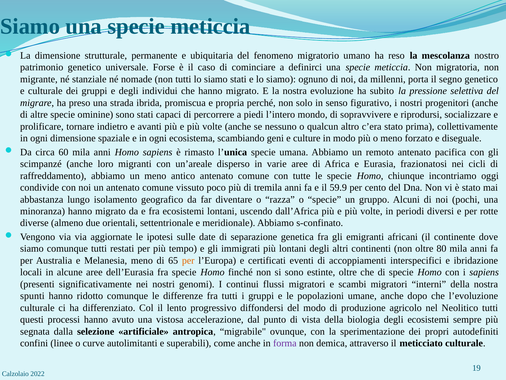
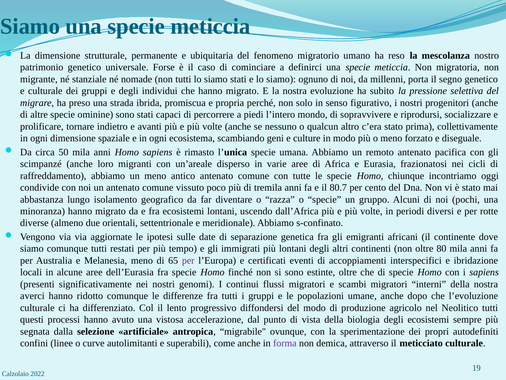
60: 60 -> 50
59.9: 59.9 -> 80.7
per at (188, 260) colour: orange -> purple
spunti: spunti -> averci
